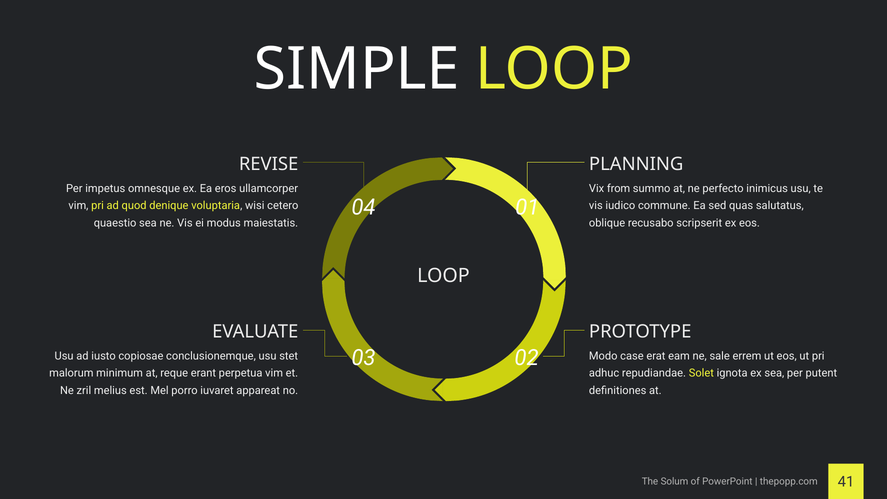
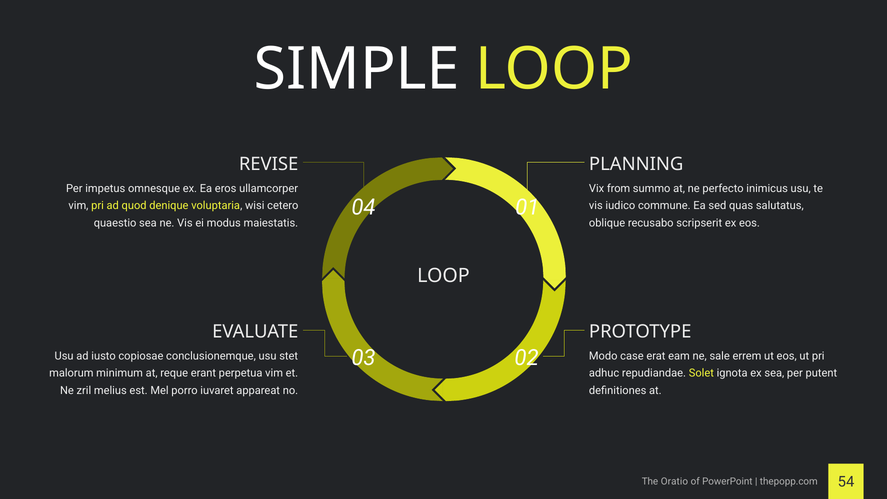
Solum: Solum -> Oratio
41: 41 -> 54
